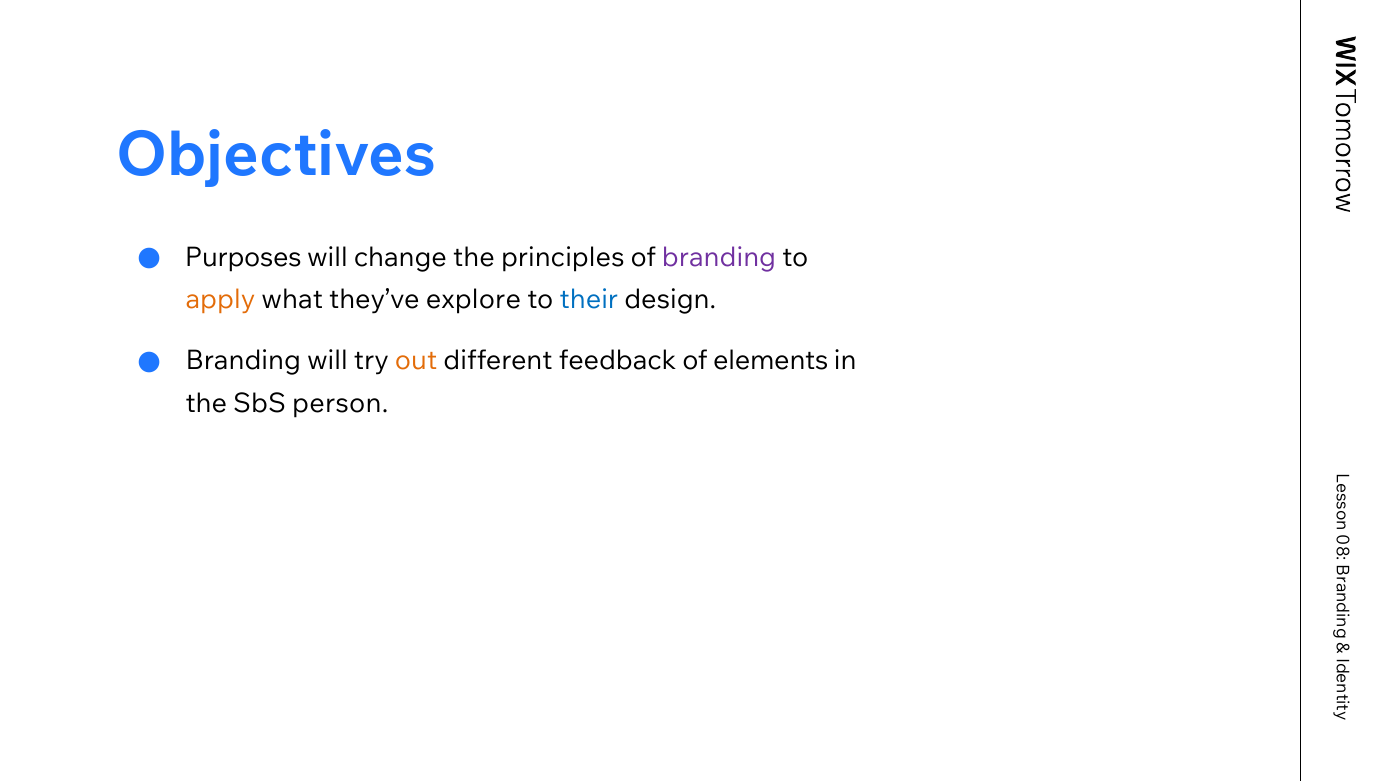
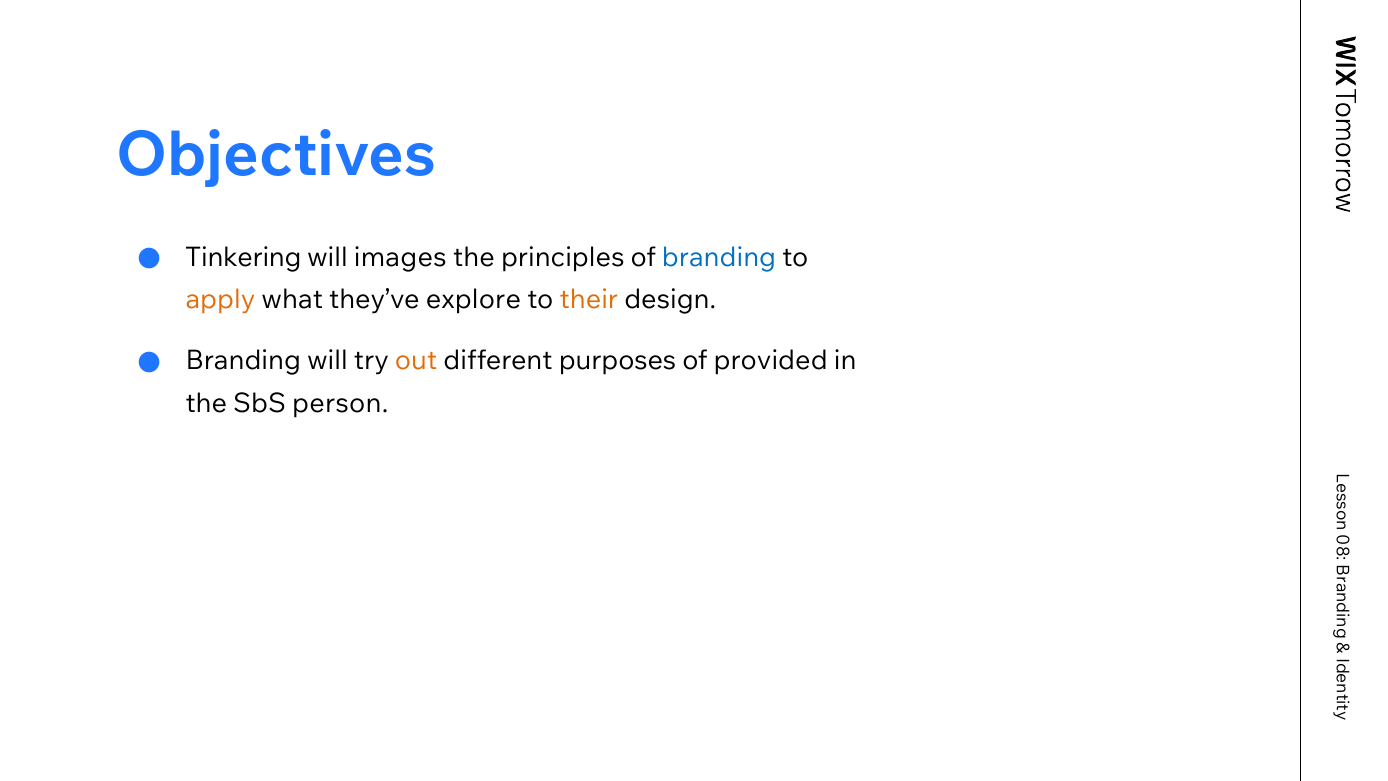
Purposes: Purposes -> Tinkering
change: change -> images
branding at (719, 257) colour: purple -> blue
their colour: blue -> orange
feedback: feedback -> purposes
elements: elements -> provided
